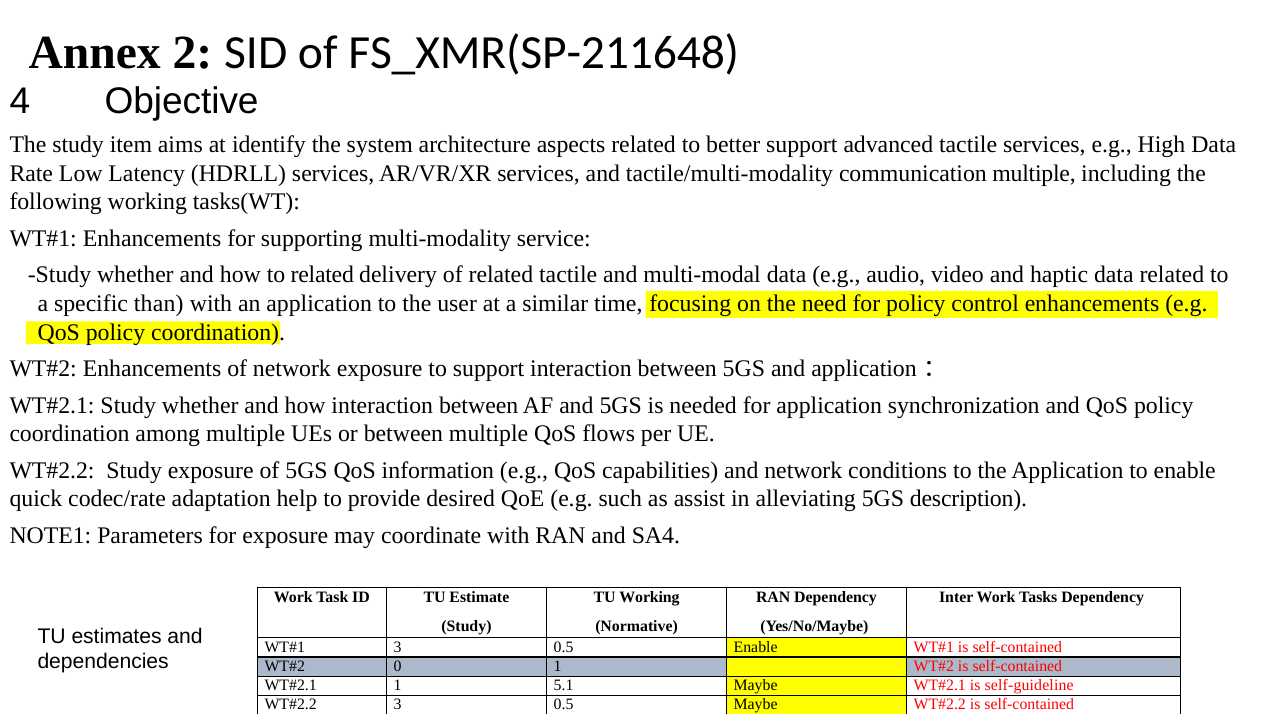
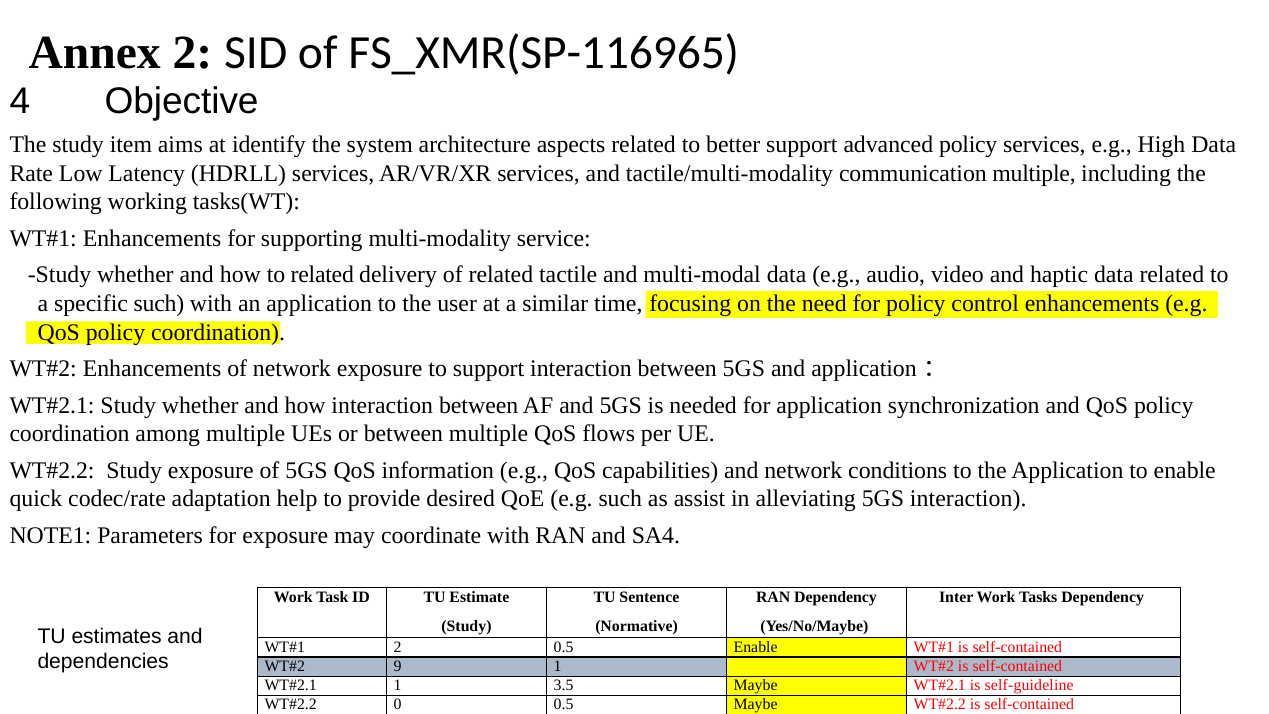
FS_XMR(SP-211648: FS_XMR(SP-211648 -> FS_XMR(SP-116965
advanced tactile: tactile -> policy
specific than: than -> such
5GS description: description -> interaction
TU Working: Working -> Sentence
3 at (398, 647): 3 -> 2
0: 0 -> 9
5.1: 5.1 -> 3.5
3 at (398, 704): 3 -> 0
